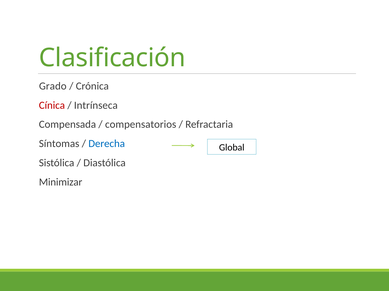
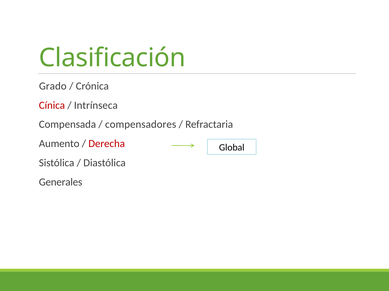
compensatorios: compensatorios -> compensadores
Síntomas: Síntomas -> Aumento
Derecha colour: blue -> red
Minimizar: Minimizar -> Generales
